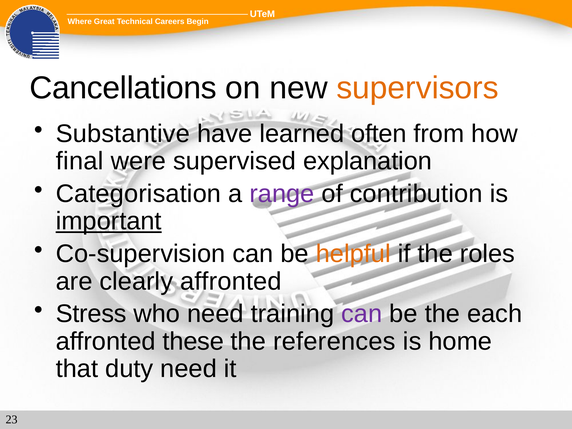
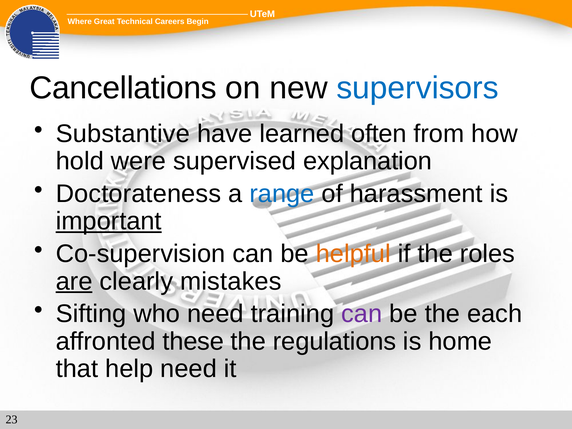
supervisors colour: orange -> blue
final: final -> hold
Categorisation: Categorisation -> Doctorateness
range colour: purple -> blue
contribution: contribution -> harassment
are underline: none -> present
clearly affronted: affronted -> mistakes
Stress: Stress -> Sifting
references: references -> regulations
duty: duty -> help
